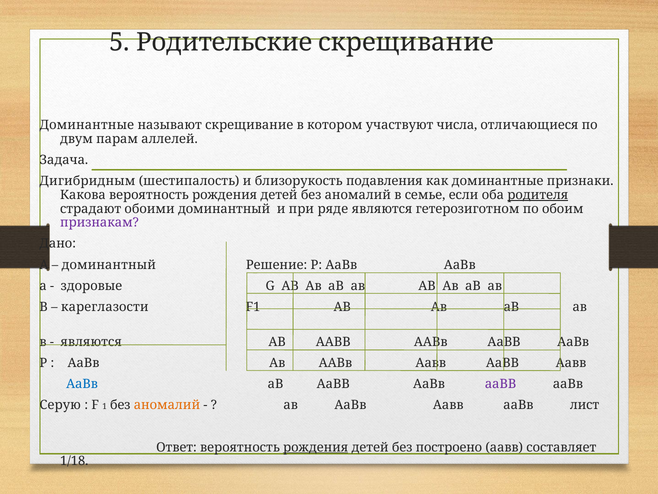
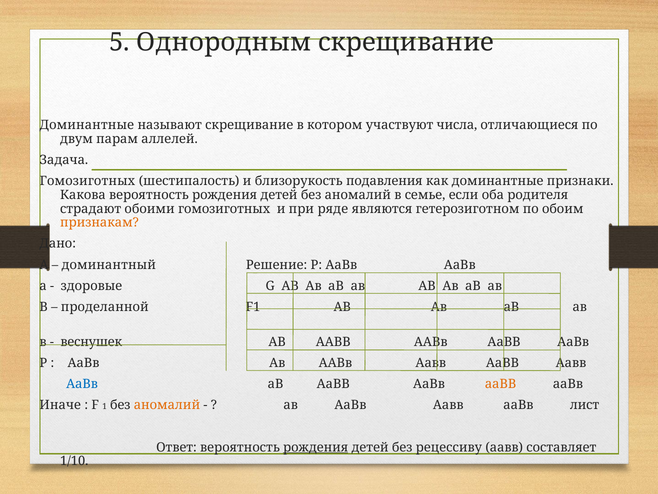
Родительские: Родительские -> Однородным
Дигибридным at (87, 181): Дигибридным -> Гомозиготных
родителя underline: present -> none
обоими доминантный: доминантный -> гомозиготных
признакам colour: purple -> orange
кареглазости: кареглазости -> проделанной
являются at (91, 342): являются -> веснушек
ааВВ at (501, 384) colour: purple -> orange
Серую: Серую -> Иначе
построено: построено -> рецессиву
1/18: 1/18 -> 1/10
